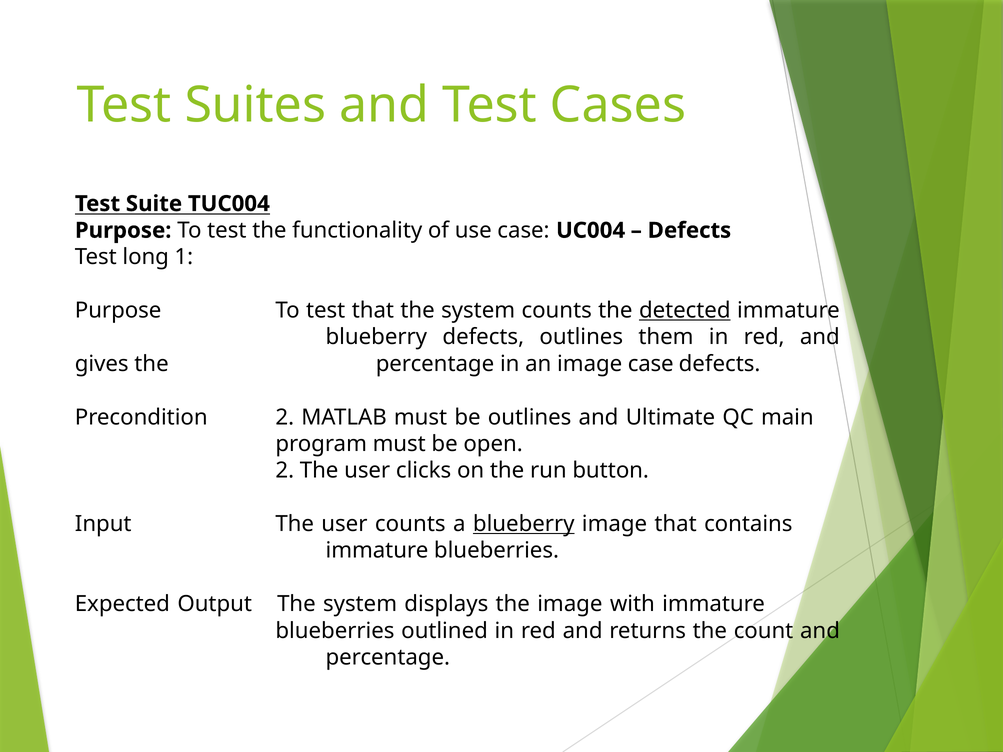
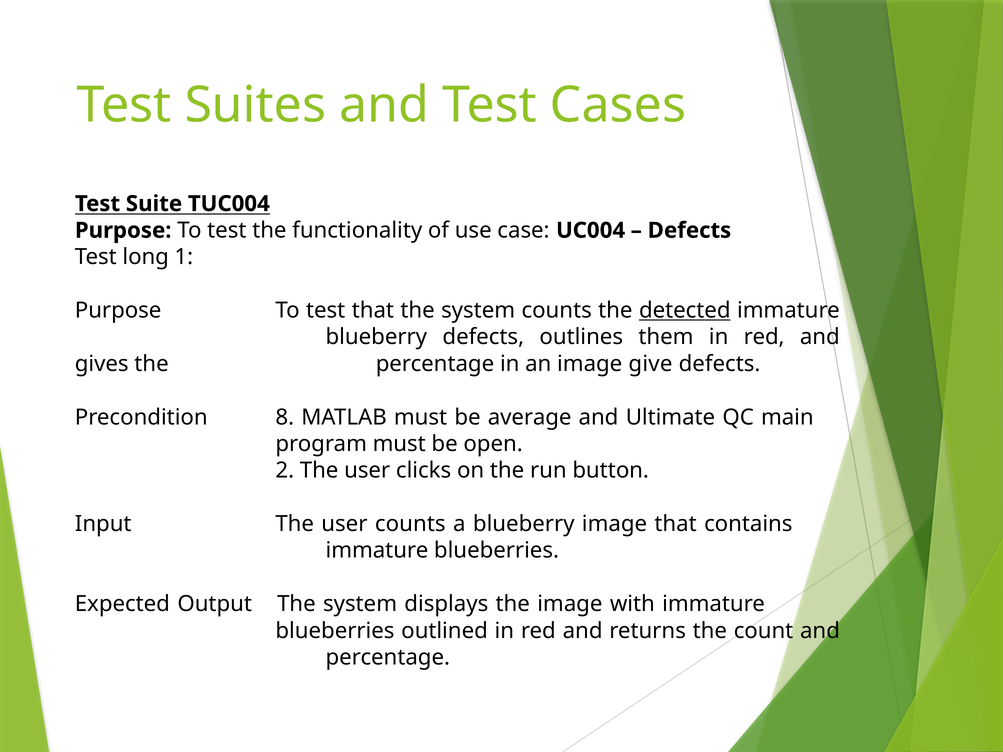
image case: case -> give
Precondition 2: 2 -> 8
be outlines: outlines -> average
blueberry at (524, 524) underline: present -> none
